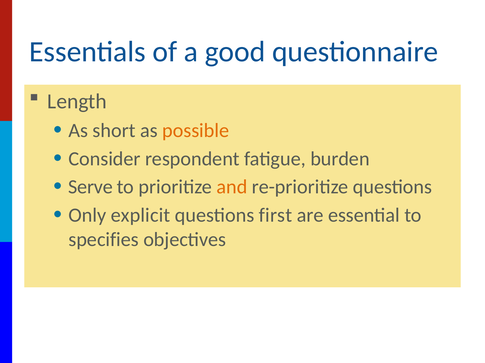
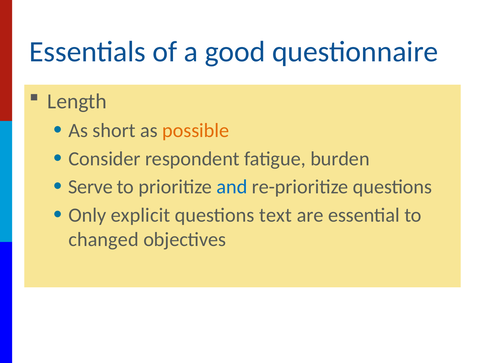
and colour: orange -> blue
first: first -> text
specifies: specifies -> changed
